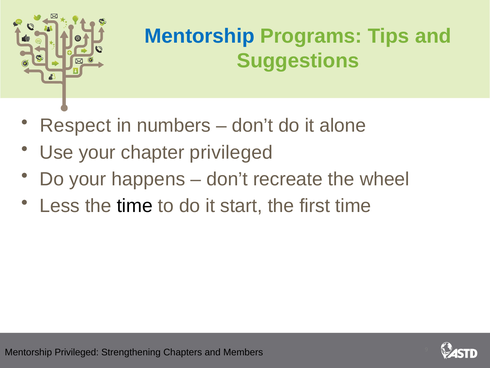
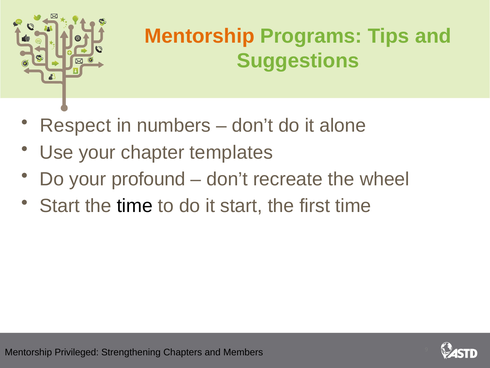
Mentorship at (200, 36) colour: blue -> orange
chapter privileged: privileged -> templates
happens: happens -> profound
Less at (60, 206): Less -> Start
